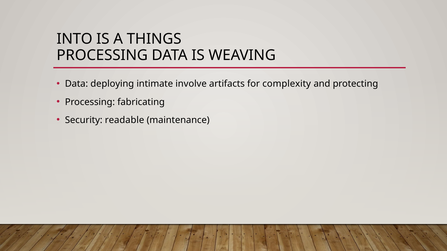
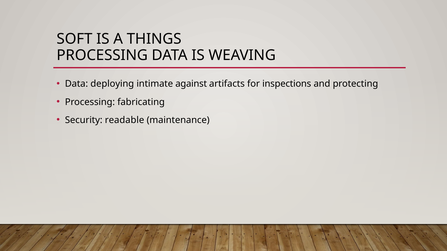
INTO: INTO -> SOFT
involve: involve -> against
complexity: complexity -> inspections
